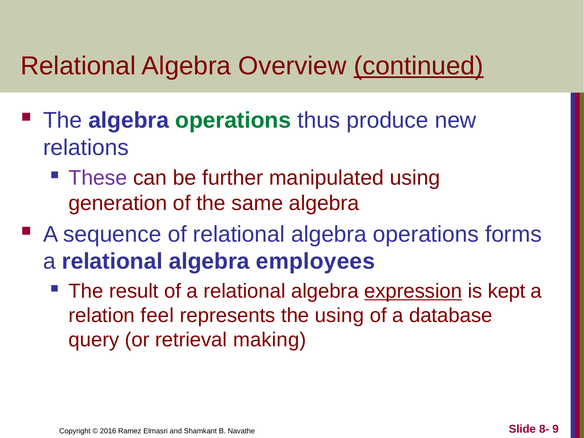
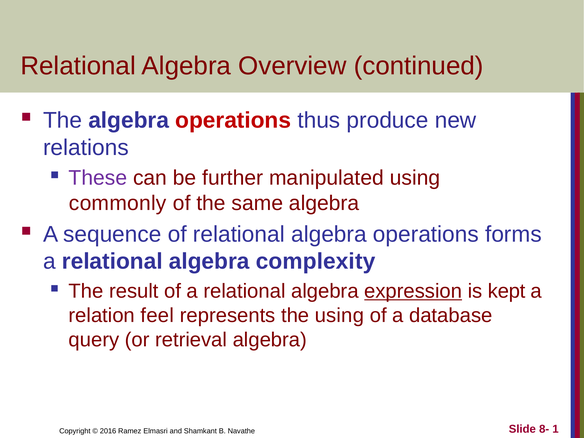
continued underline: present -> none
operations at (233, 120) colour: green -> red
generation: generation -> commonly
employees: employees -> complexity
retrieval making: making -> algebra
9: 9 -> 1
